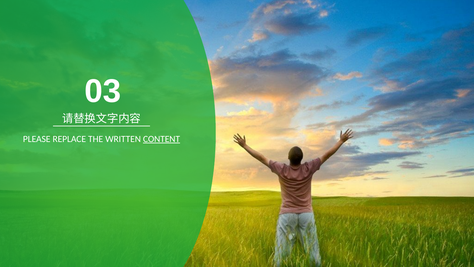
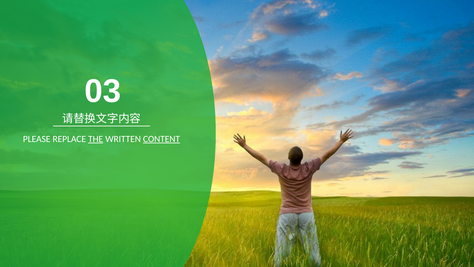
THE underline: none -> present
